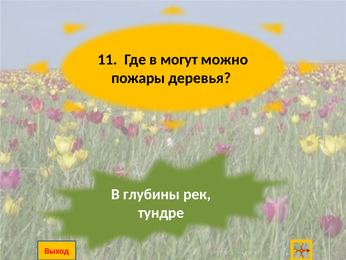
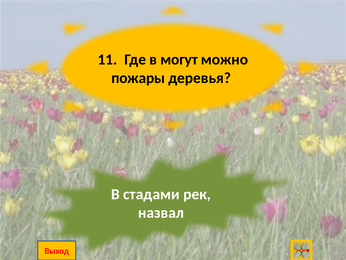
глубины: глубины -> стадами
тундре: тундре -> назвал
